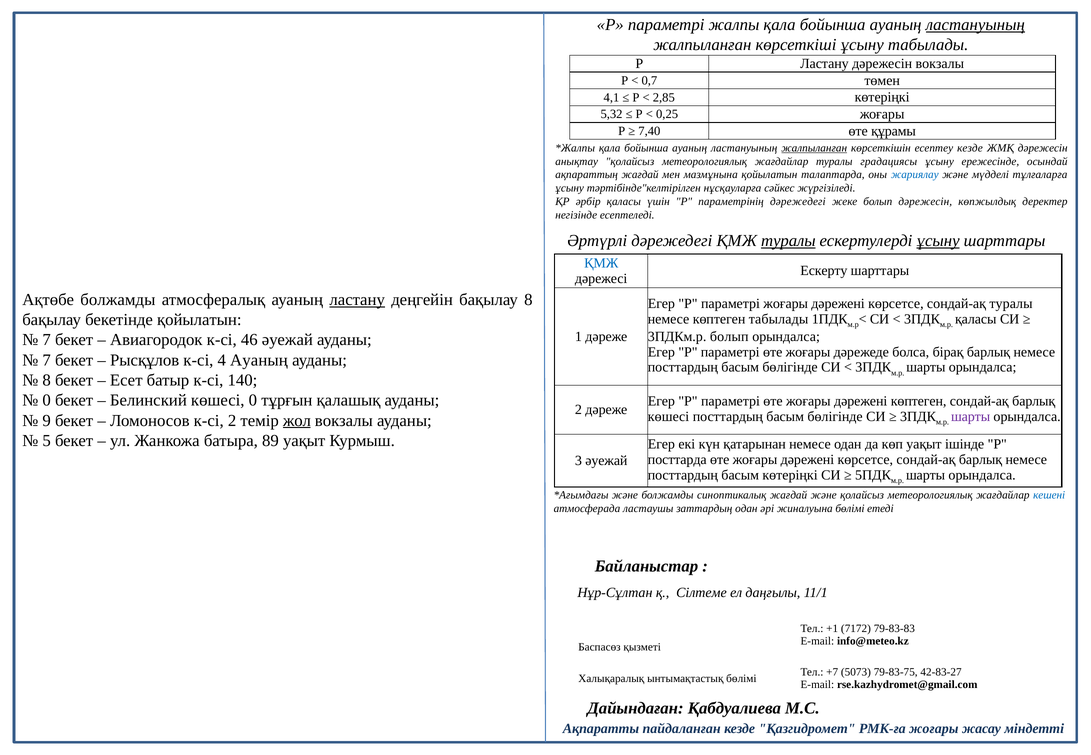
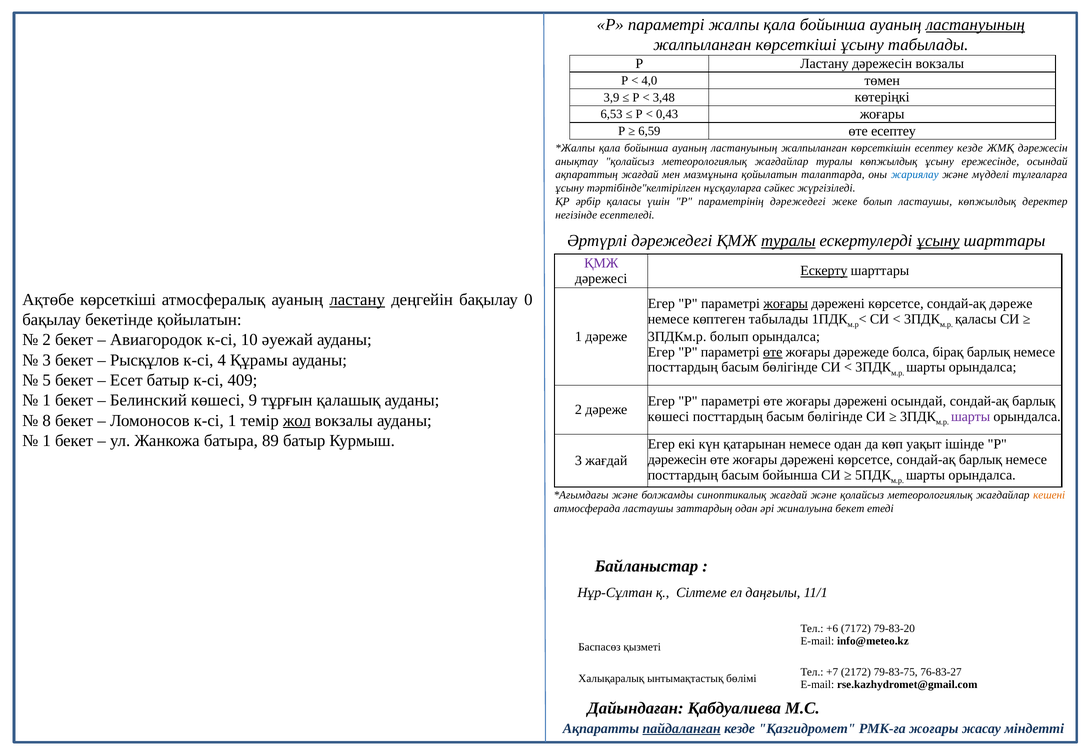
0,7: 0,7 -> 4,0
4,1: 4,1 -> 3,9
2,85: 2,85 -> 3,48
5,32: 5,32 -> 6,53
0,25: 0,25 -> 0,43
7,40: 7,40 -> 6,59
өте құрамы: құрамы -> есептеу
жалпыланған at (814, 148) underline: present -> none
туралы градациясы: градациясы -> көпжылдық
болып дәрежесін: дәрежесін -> ластаушы
ҚМЖ at (601, 263) colour: blue -> purple
Ескерту underline: none -> present
Ақтөбе болжамды: болжамды -> көрсеткіші
бақылау 8: 8 -> 0
жоғары at (786, 304) underline: none -> present
сондай-ақ туралы: туралы -> дәреже
7 at (47, 340): 7 -> 2
46: 46 -> 10
өте at (773, 352) underline: none -> present
7 at (47, 360): 7 -> 3
4 Ауаның: Ауаның -> Құрамы
8 at (47, 380): 8 -> 5
140: 140 -> 409
0 at (47, 401): 0 -> 1
көшесі 0: 0 -> 9
дәрежені көптеген: көптеген -> осындай
9: 9 -> 8
к-сі 2: 2 -> 1
5 at (47, 441): 5 -> 1
89 уақыт: уақыт -> батыр
посттарда at (677, 460): посттарда -> дәрежесін
3 әуежай: әуежай -> жағдай
басым көтеріңкі: көтеріңкі -> бойынша
кешені colour: blue -> orange
жиналуына бөлімі: бөлімі -> бекет
+1: +1 -> +6
79-83-83: 79-83-83 -> 79-83-20
5073: 5073 -> 2172
42-83-27: 42-83-27 -> 76-83-27
пайдаланған underline: none -> present
